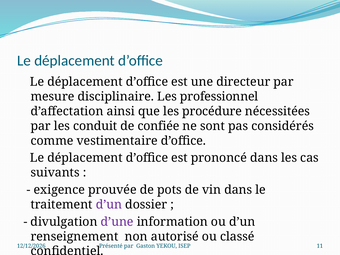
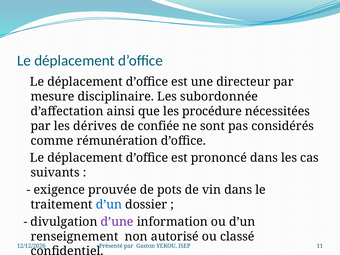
professionnel: professionnel -> subordonnée
conduit: conduit -> dérives
vestimentaire: vestimentaire -> rémunération
d’un at (109, 205) colour: purple -> blue
